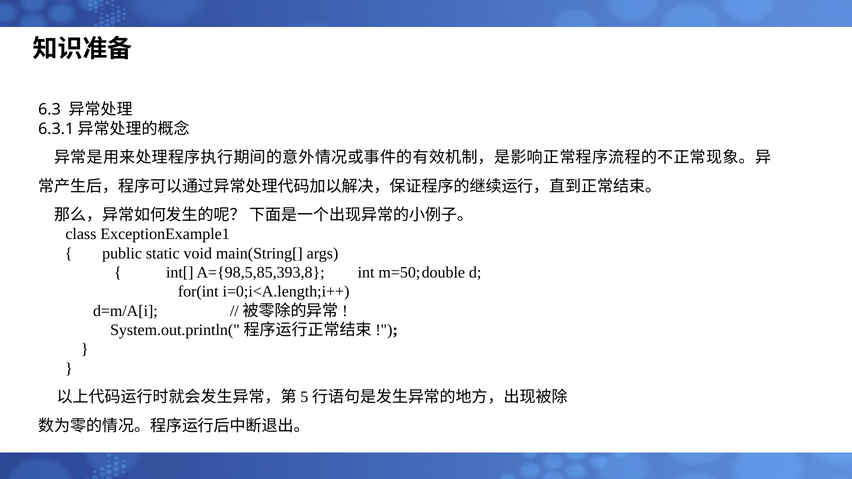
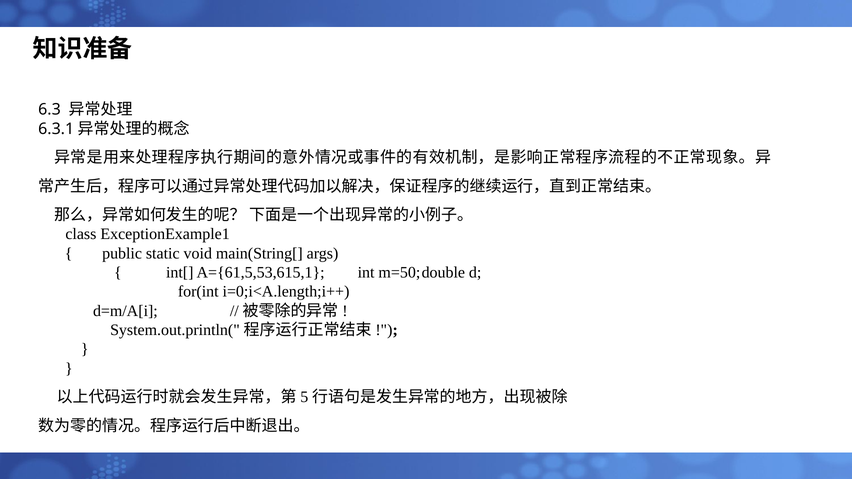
A={98,5,85,393,8: A={98,5,85,393,8 -> A={61,5,53,615,1
